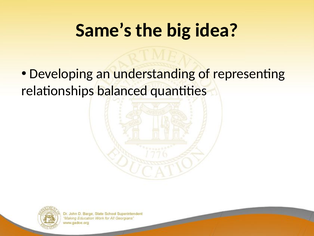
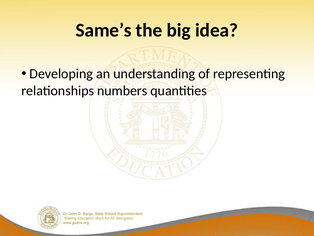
balanced: balanced -> numbers
